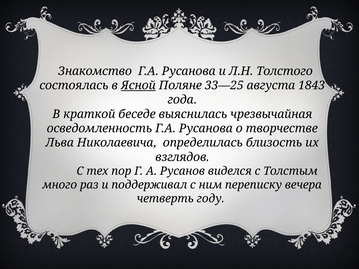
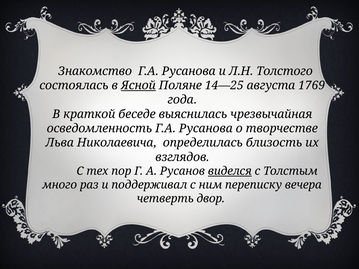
33—25: 33—25 -> 14—25
1843: 1843 -> 1769
виделся underline: none -> present
году: году -> двор
